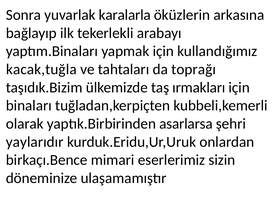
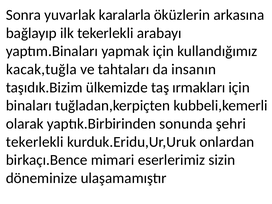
toprağı: toprağı -> insanın
asarlarsa: asarlarsa -> sonunda
yaylarıdır at (35, 142): yaylarıdır -> tekerlekli
